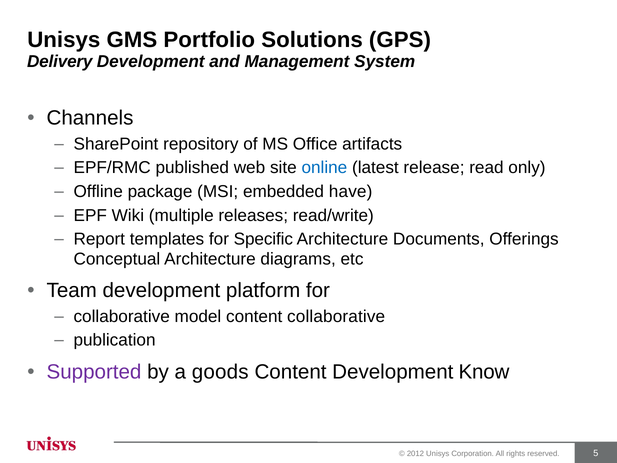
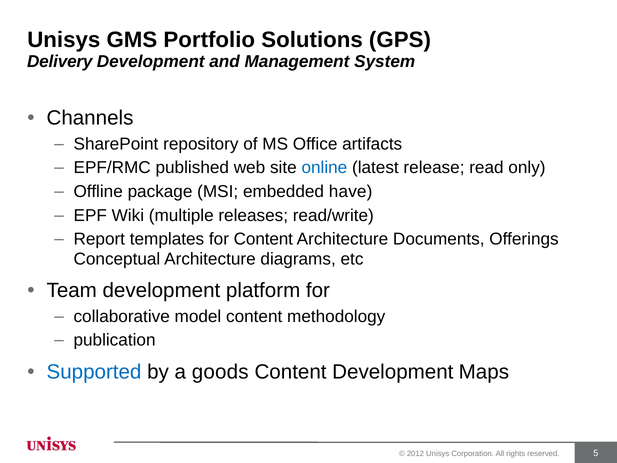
for Specific: Specific -> Content
content collaborative: collaborative -> methodology
Supported colour: purple -> blue
Know: Know -> Maps
